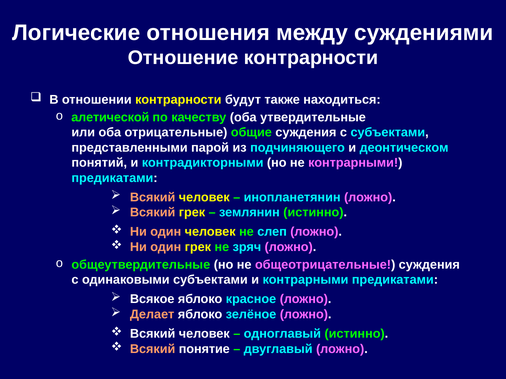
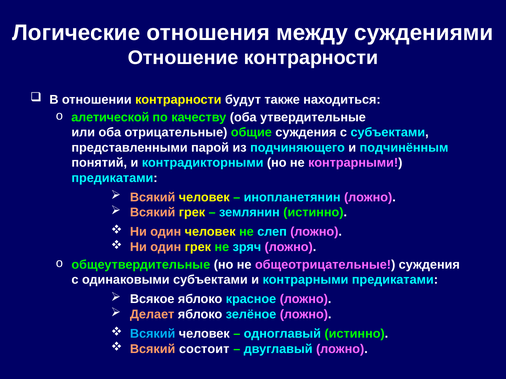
деонтическом: деонтическом -> подчинённым
Всякий at (153, 334) colour: white -> light blue
понятие: понятие -> состоит
